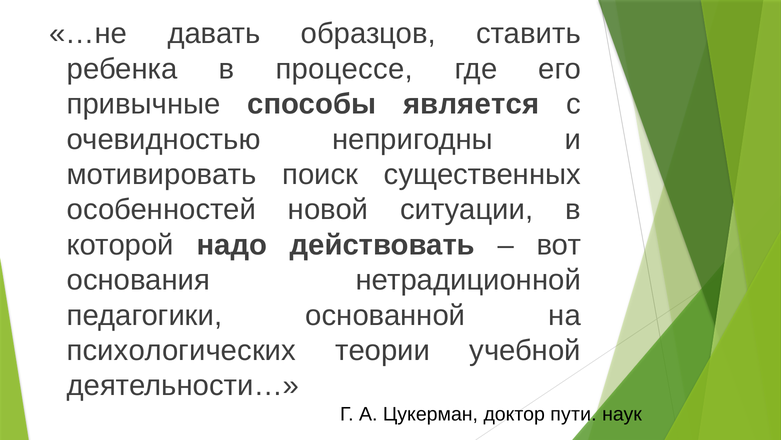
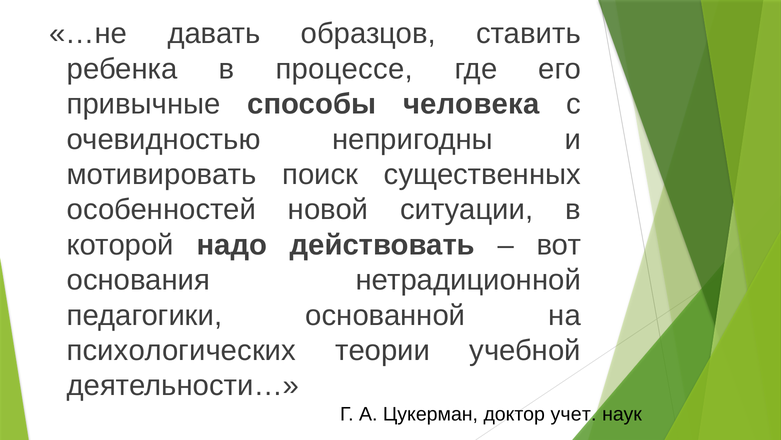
является: является -> человека
пути: пути -> учет
